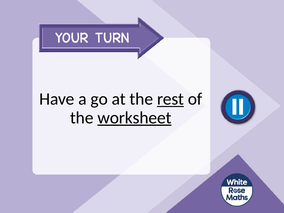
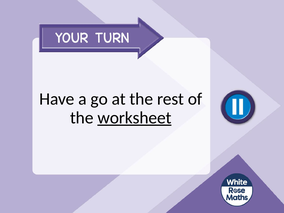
rest underline: present -> none
